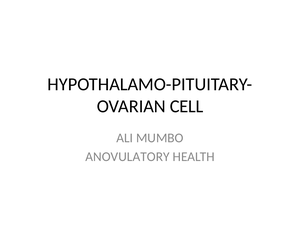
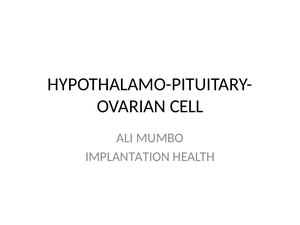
ANOVULATORY: ANOVULATORY -> IMPLANTATION
